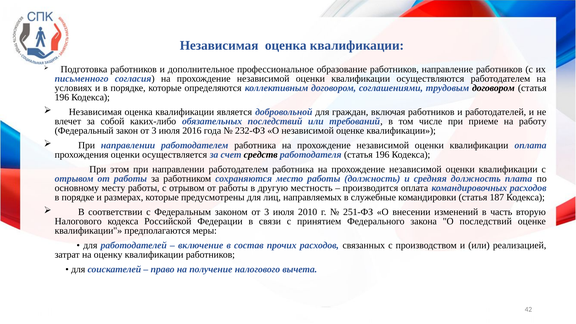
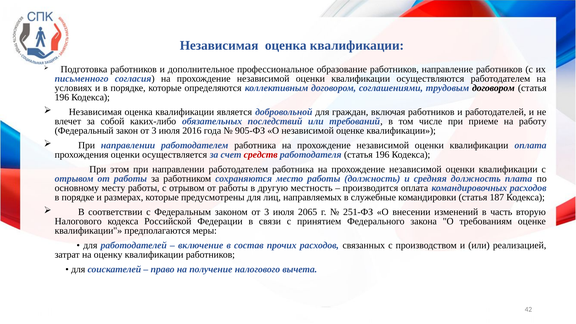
232-ФЗ: 232-ФЗ -> 905-ФЗ
средств colour: black -> red
2010: 2010 -> 2065
О последствий: последствий -> требованиям
